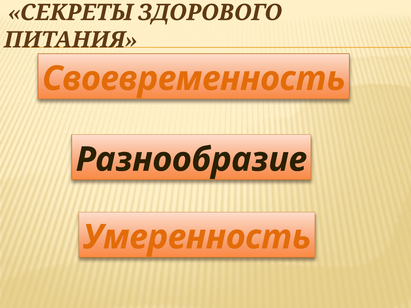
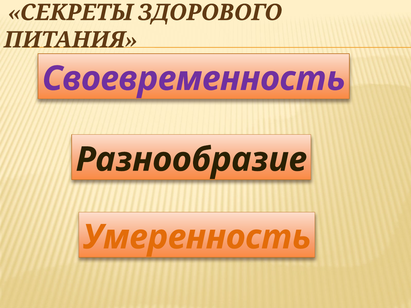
Своевременность colour: orange -> purple
